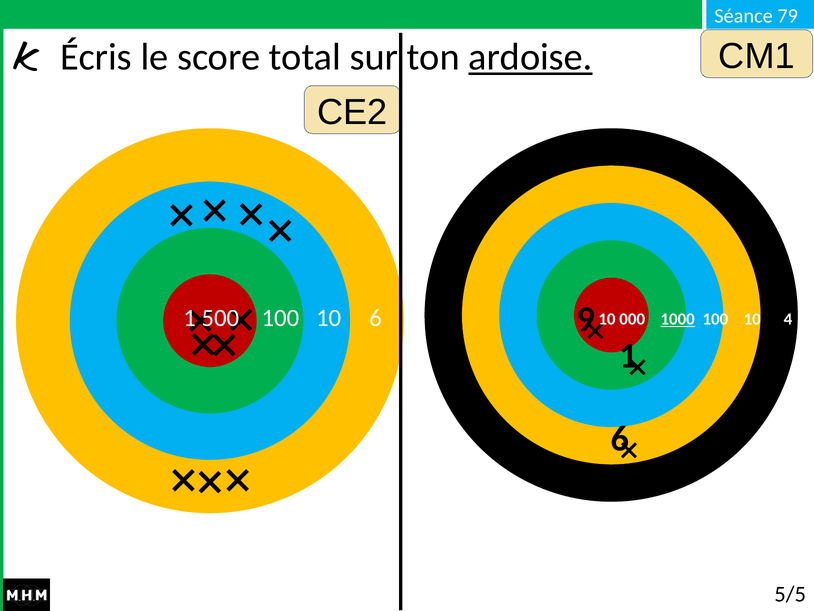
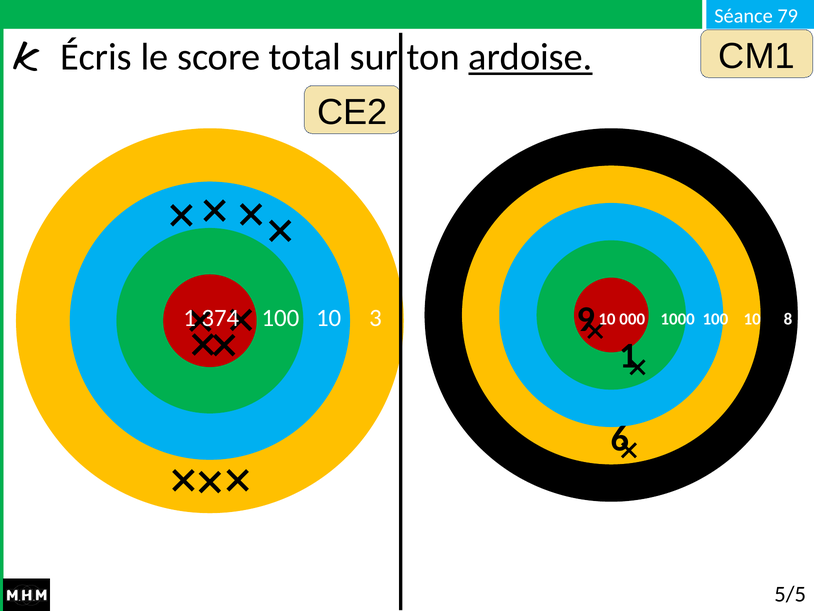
500: 500 -> 374
10 6: 6 -> 3
1000 underline: present -> none
4: 4 -> 8
